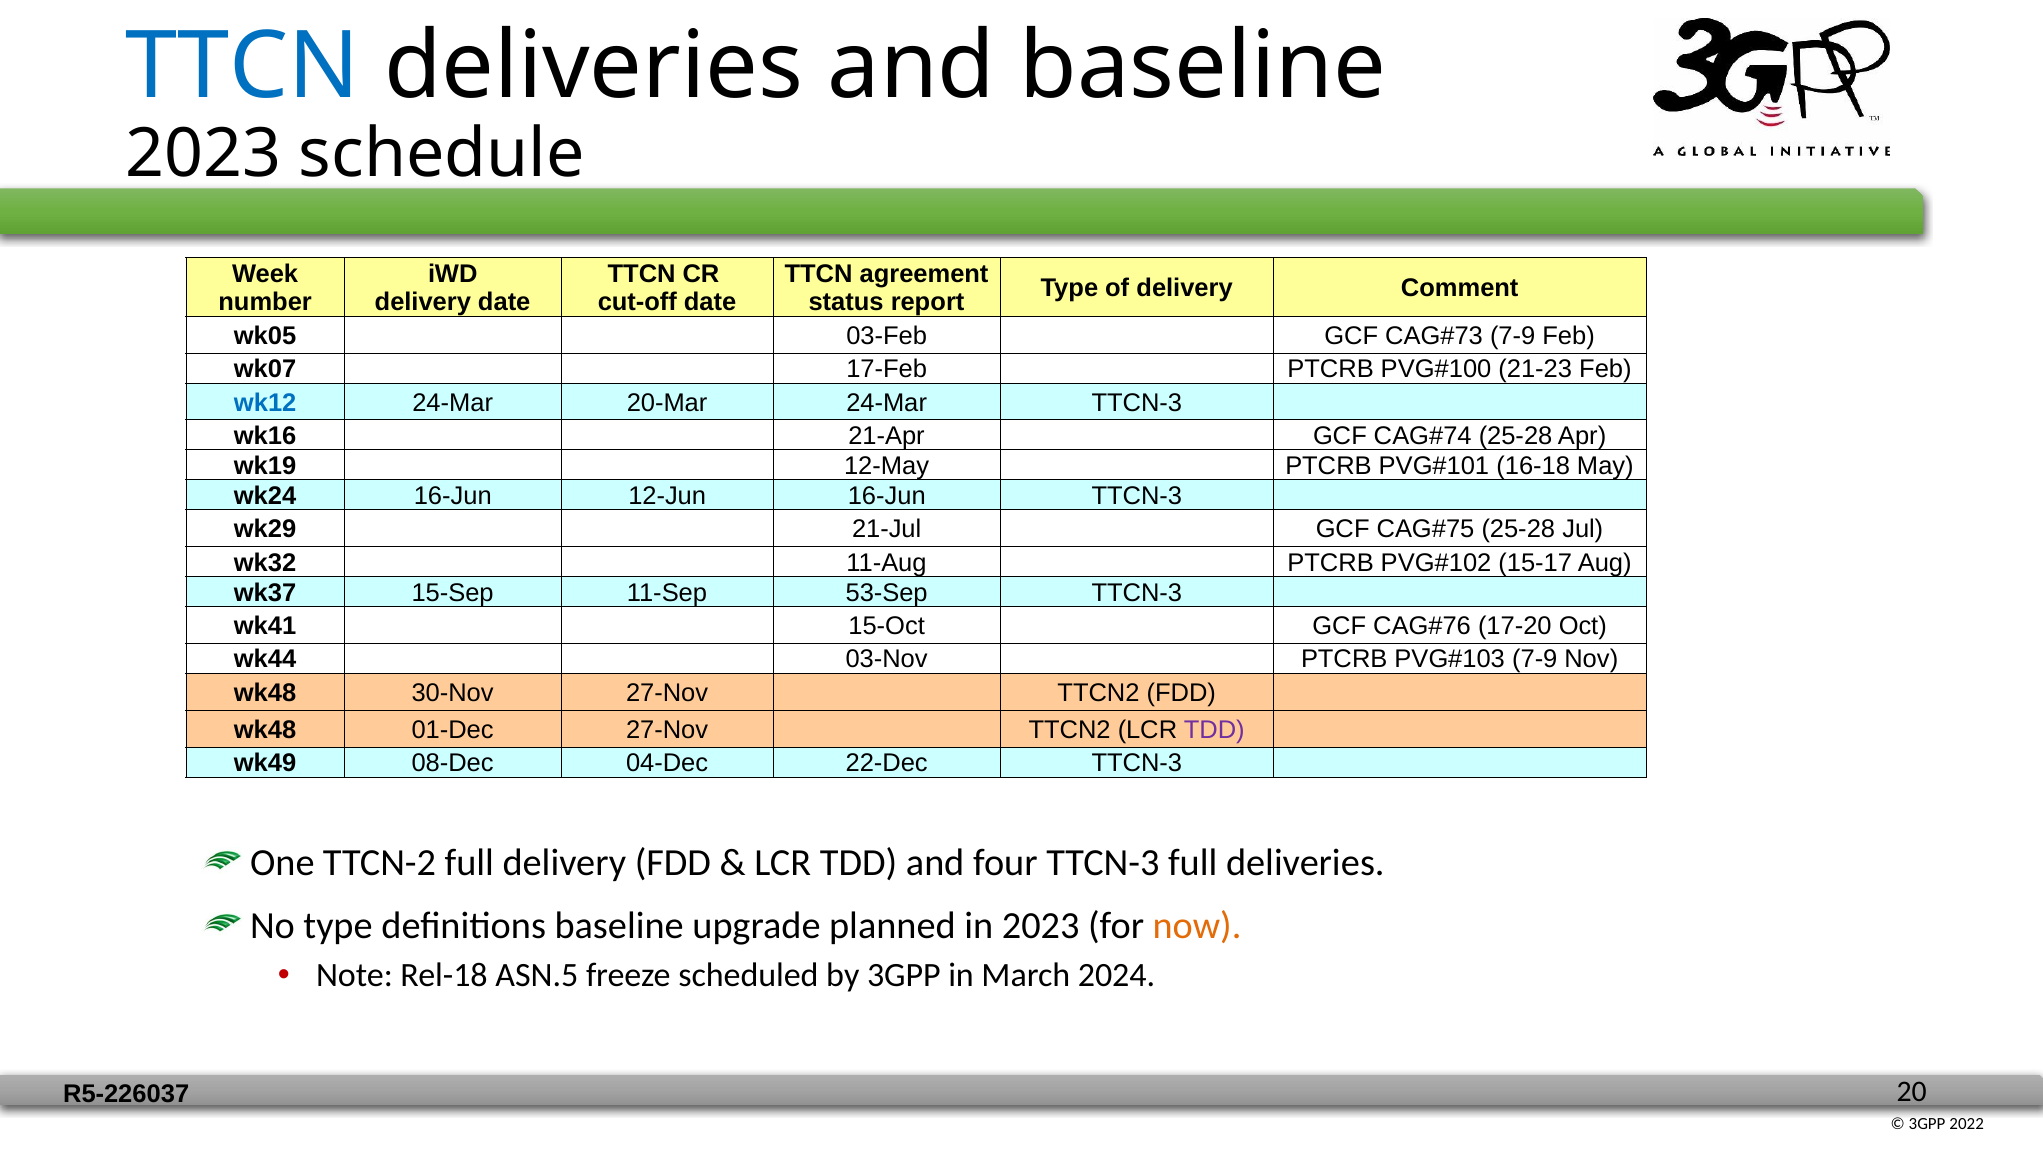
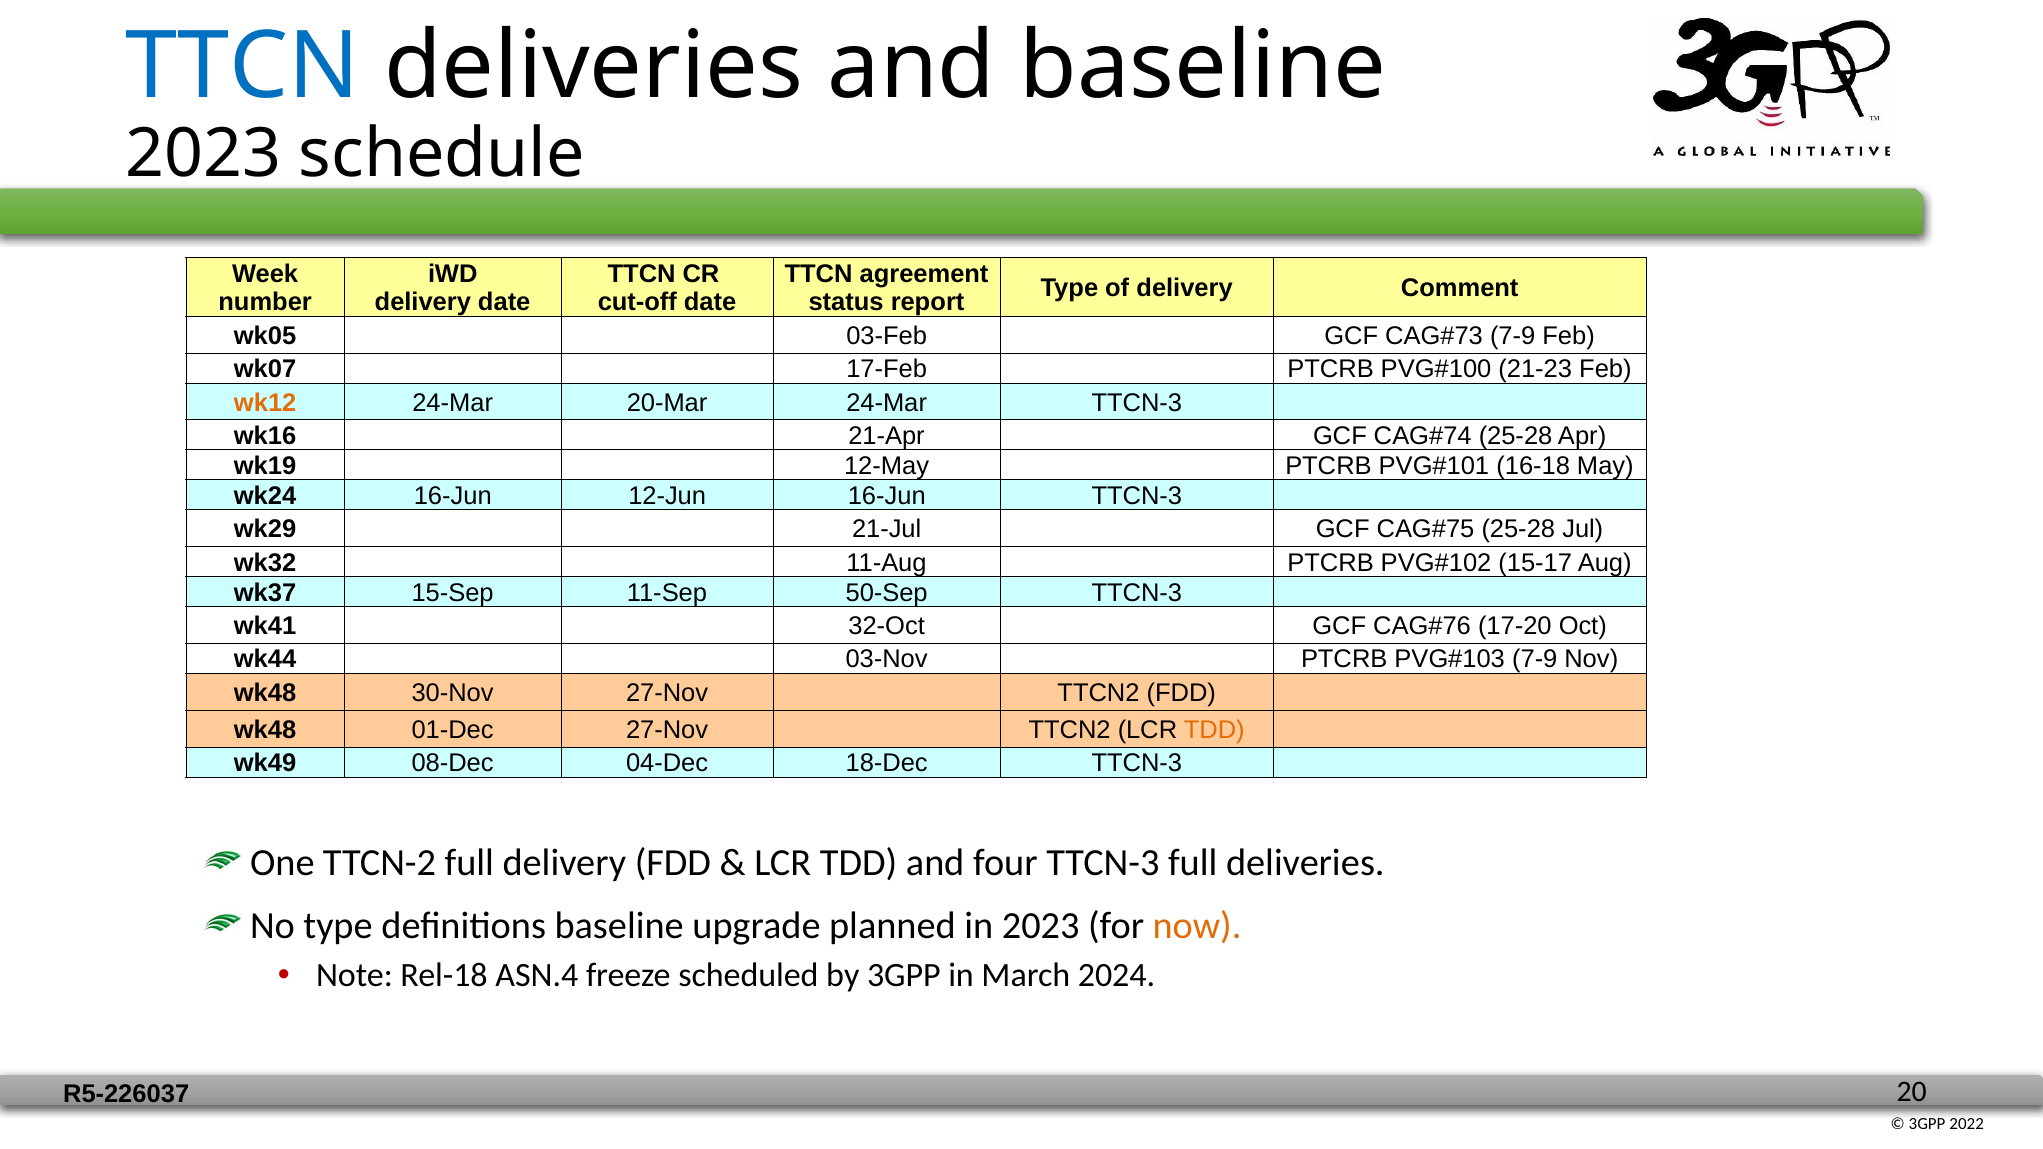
wk12 colour: blue -> orange
53-Sep: 53-Sep -> 50-Sep
15-Oct: 15-Oct -> 32-Oct
TDD at (1214, 730) colour: purple -> orange
22-Dec: 22-Dec -> 18-Dec
ASN.5: ASN.5 -> ASN.4
